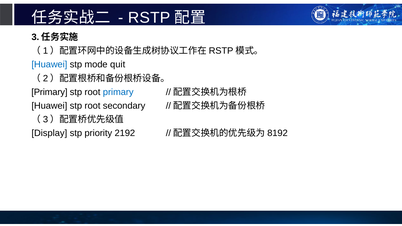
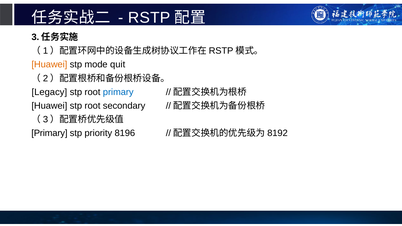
Huawei at (49, 65) colour: blue -> orange
Primary at (49, 92): Primary -> Legacy
Display at (49, 133): Display -> Primary
2192: 2192 -> 8196
